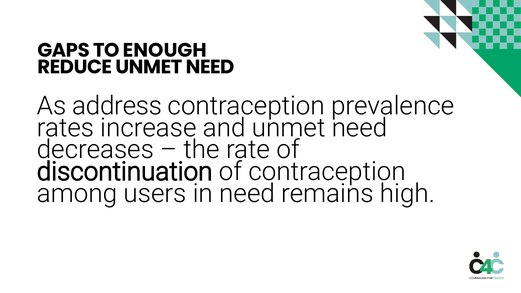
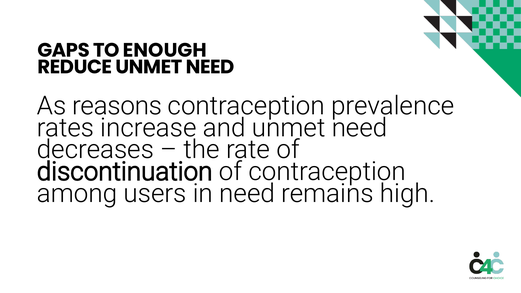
address: address -> reasons
